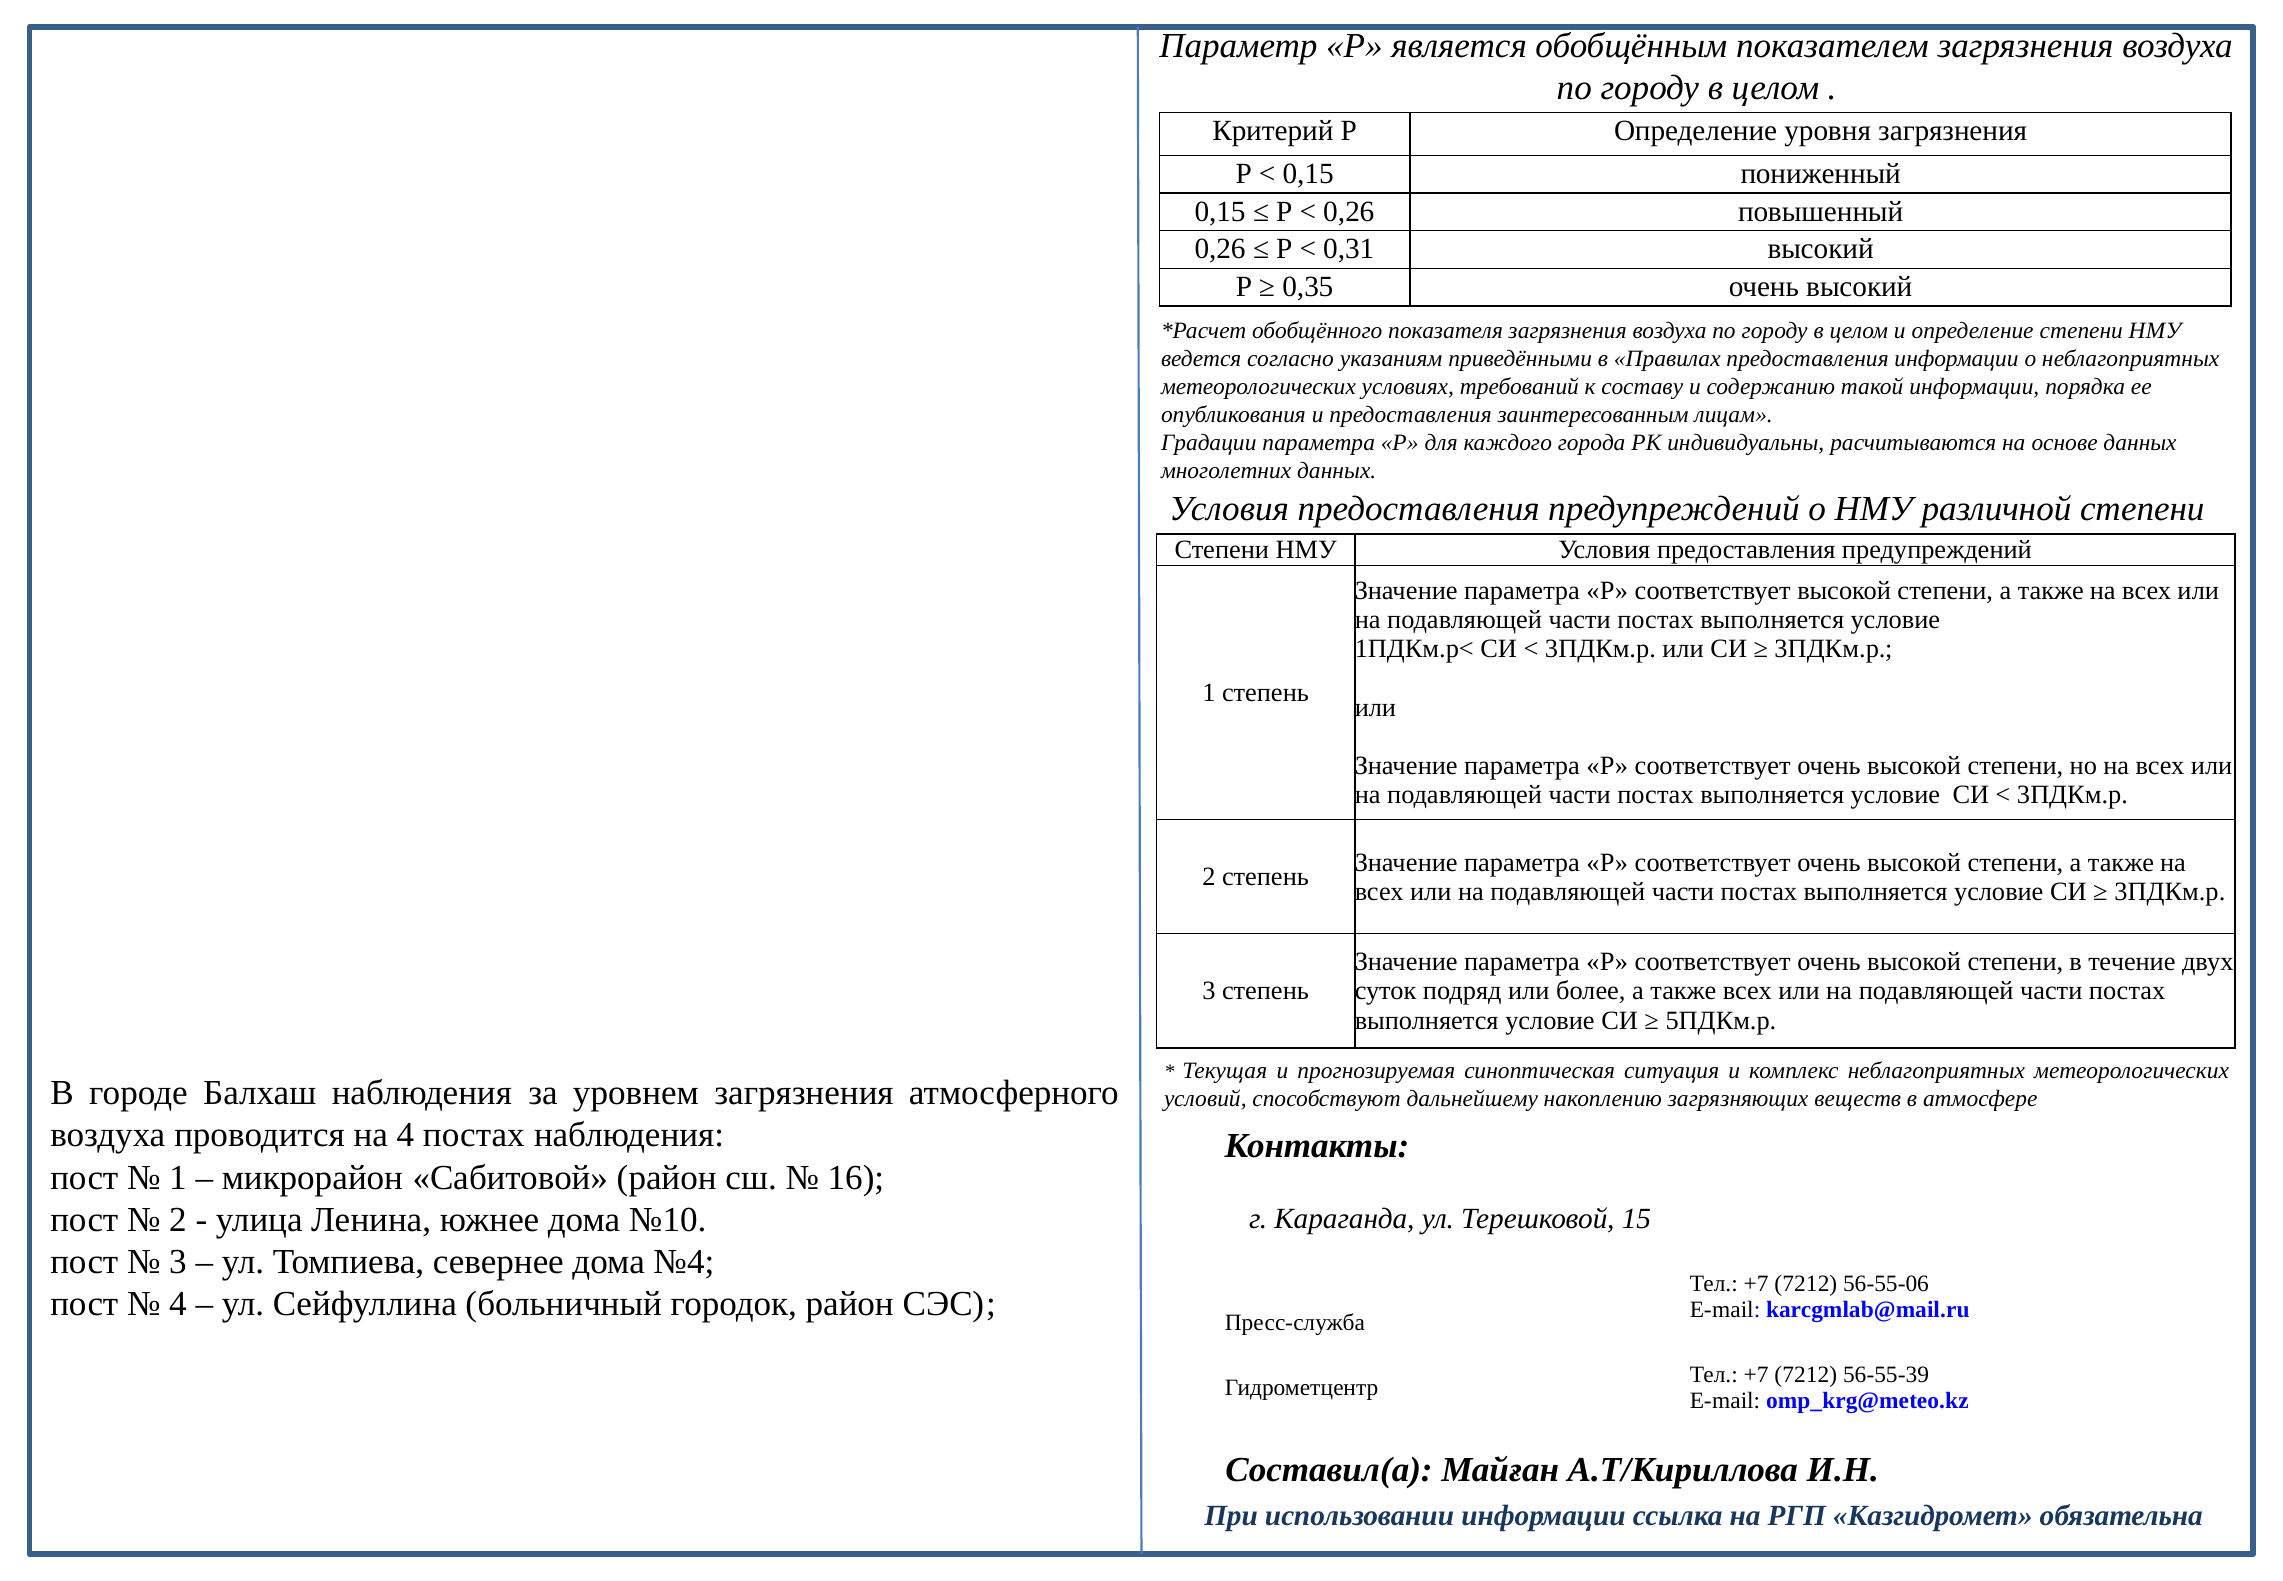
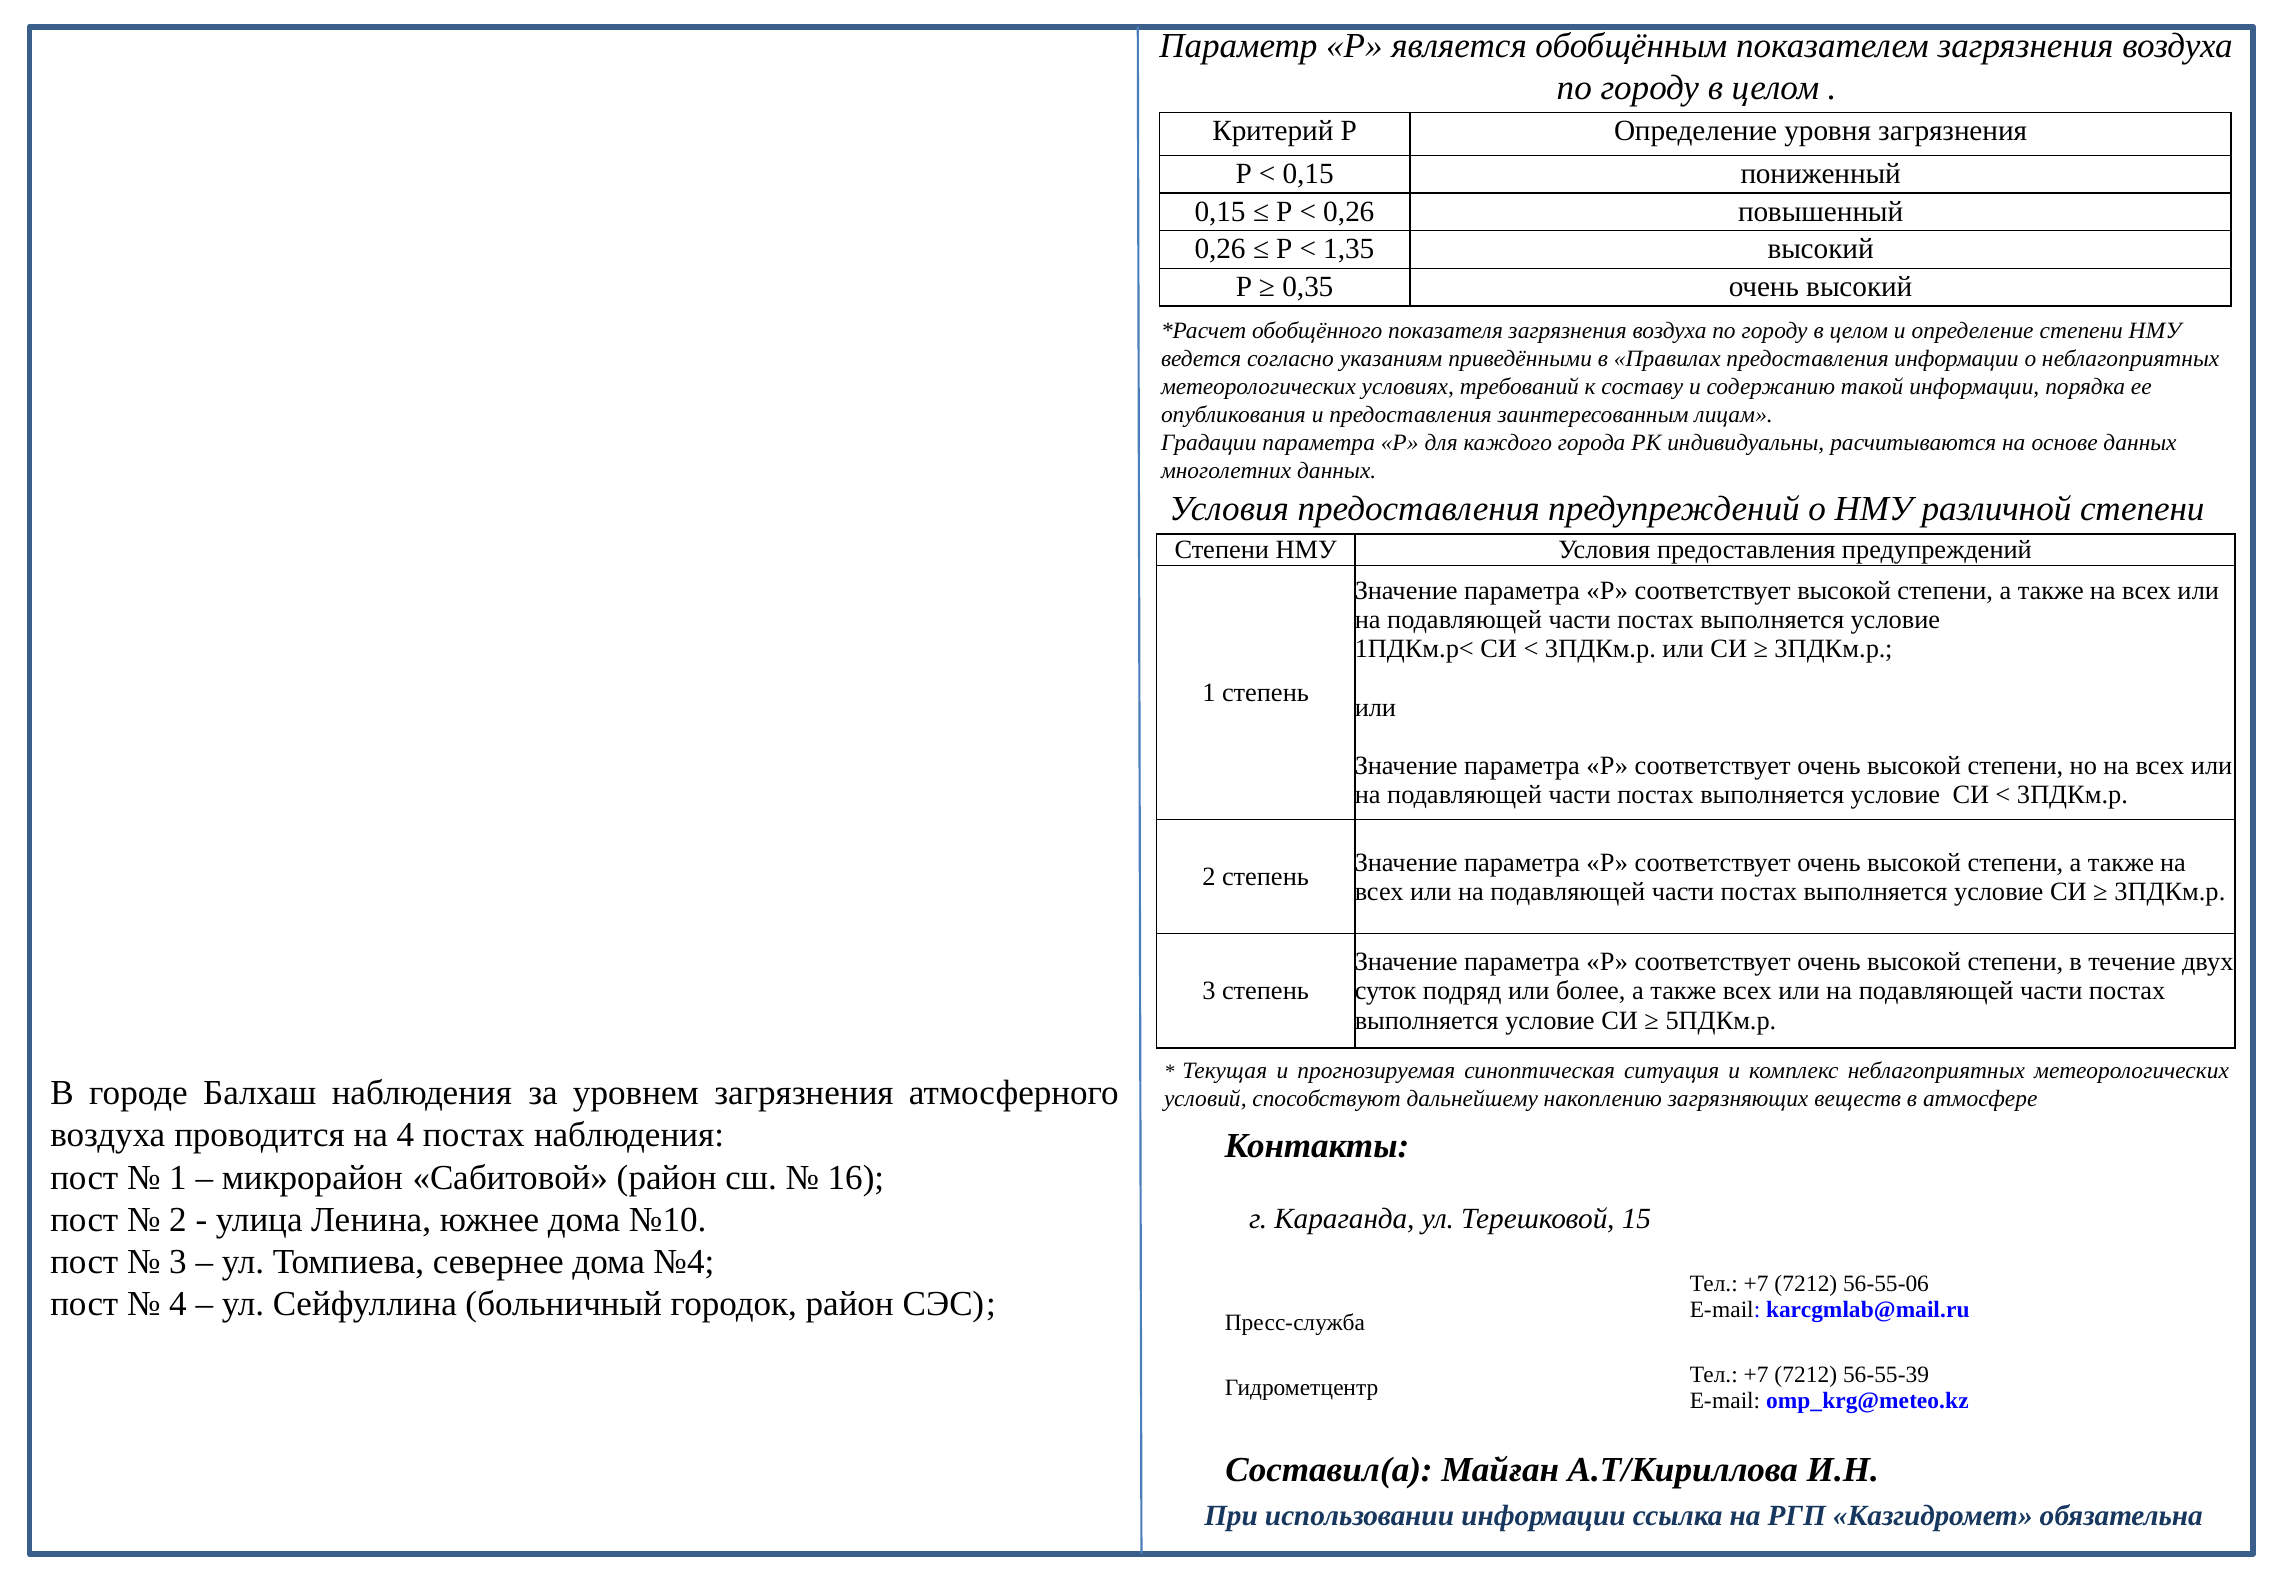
0,31: 0,31 -> 1,35
